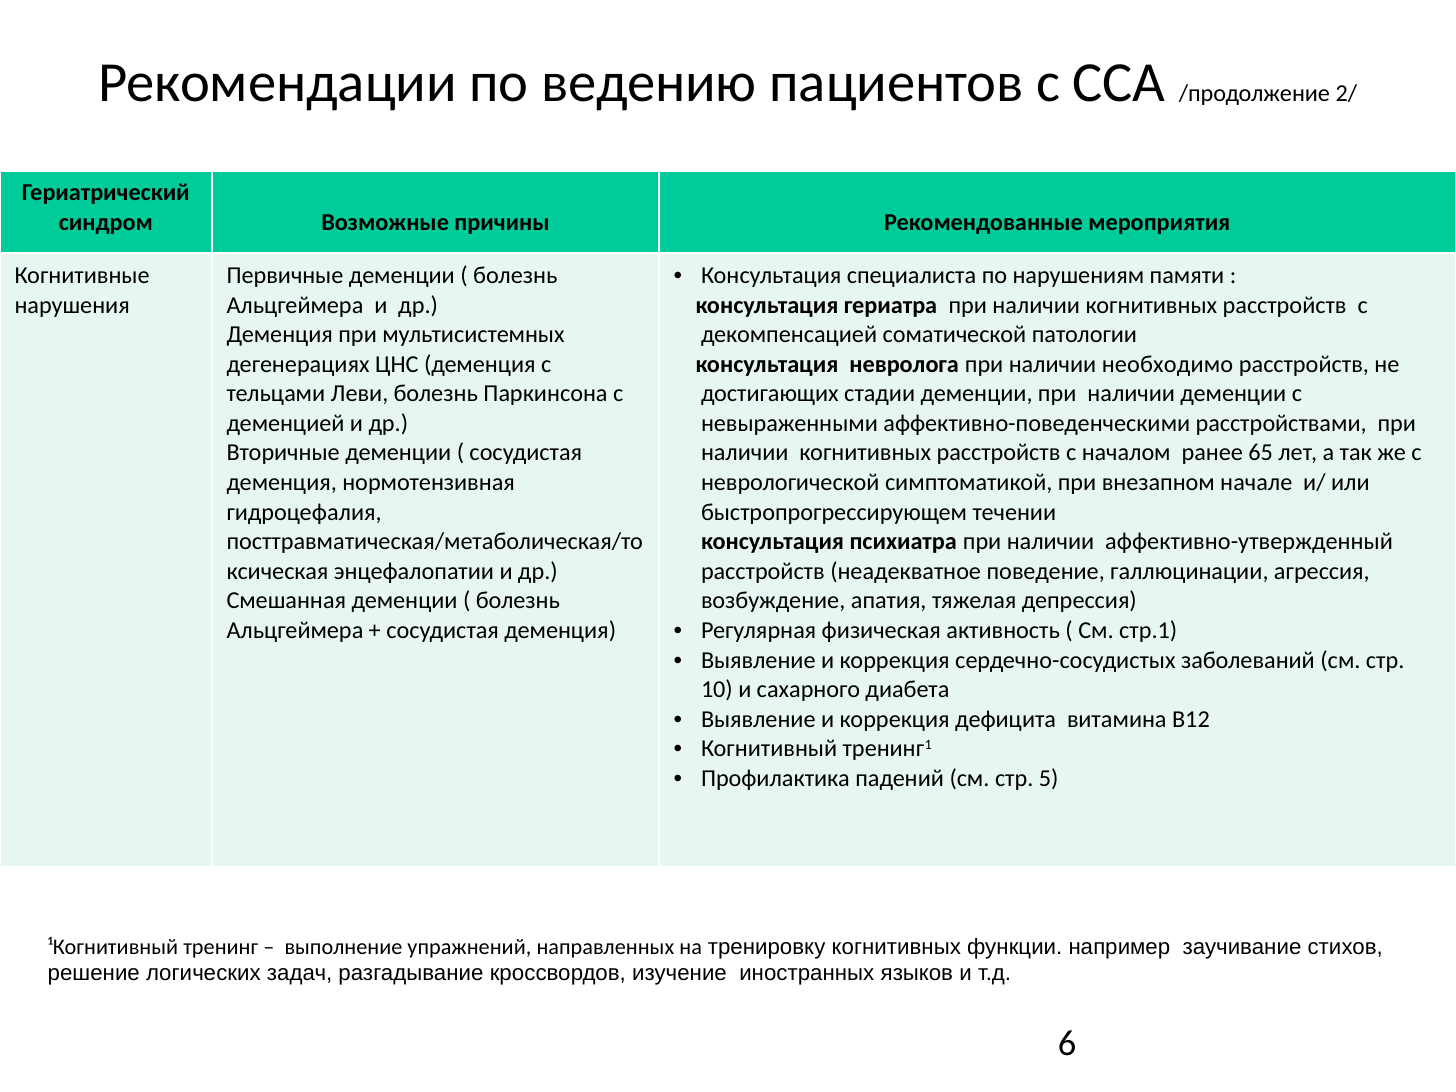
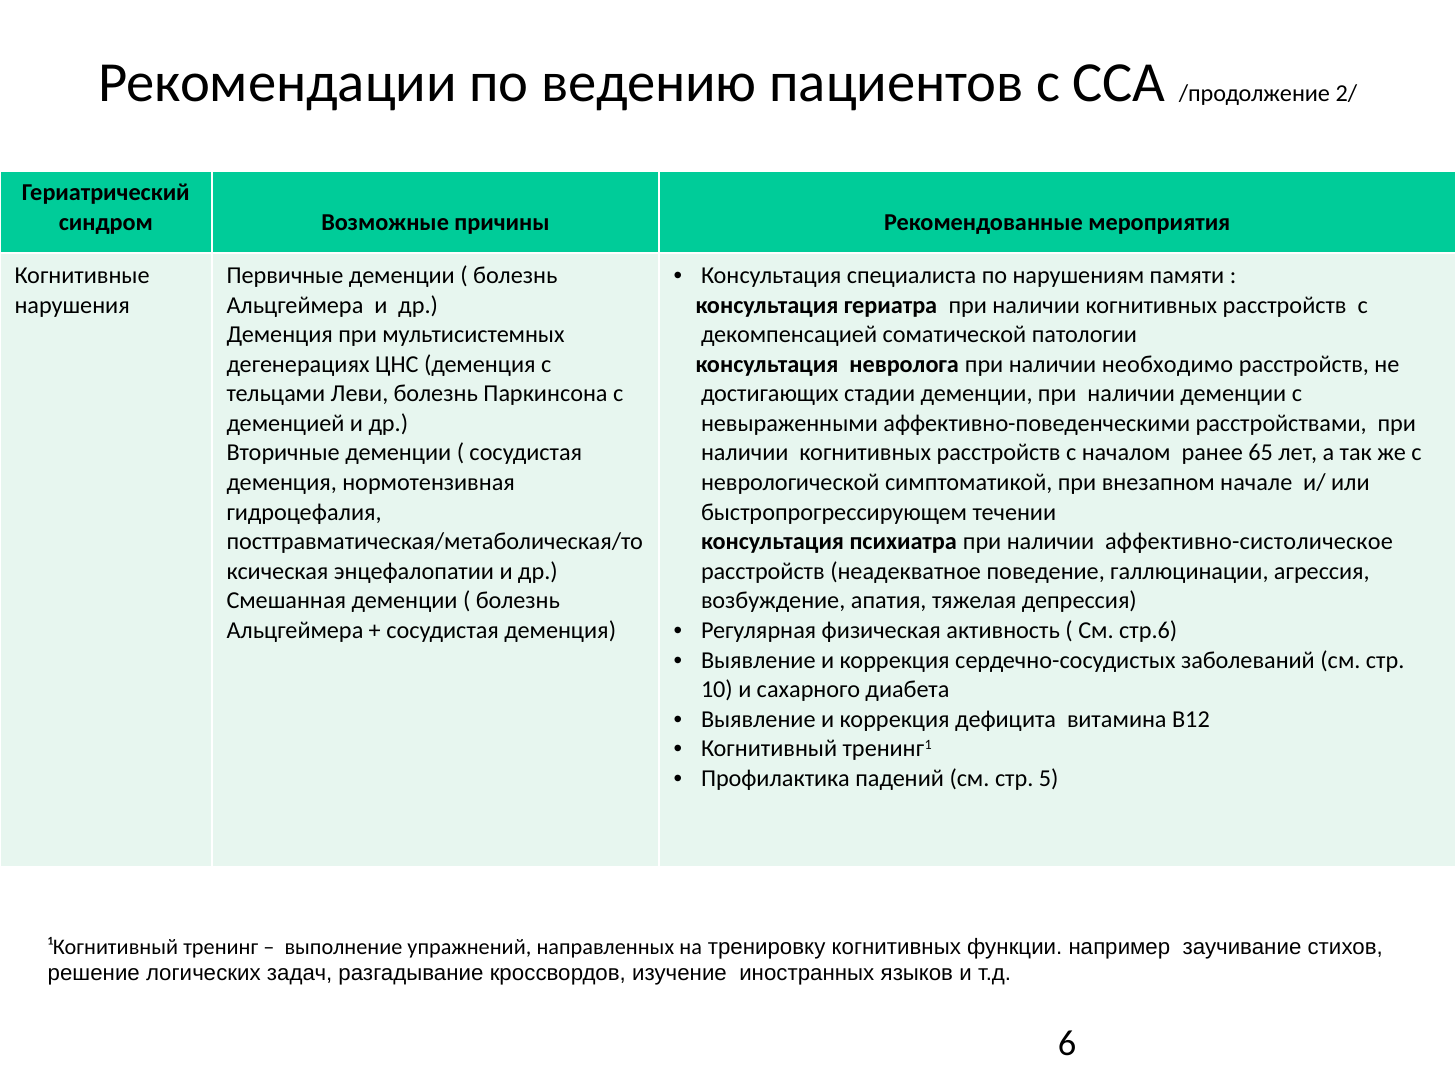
аффективно-утвержденный: аффективно-утвержденный -> аффективно-систолическое
стр.1: стр.1 -> стр.6
